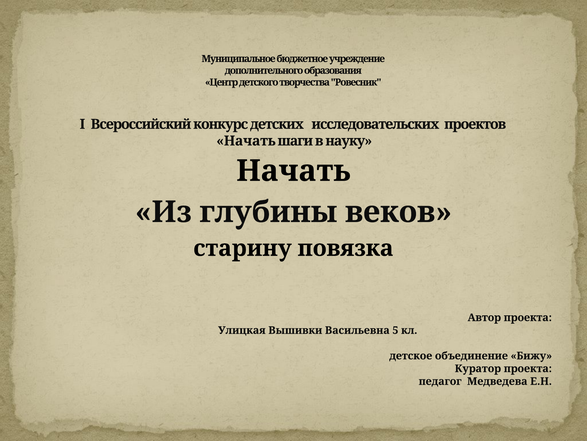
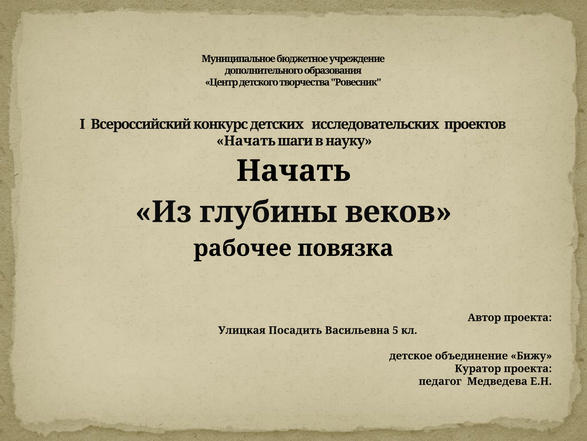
старину: старину -> рабочее
Вышивки: Вышивки -> Посадить
